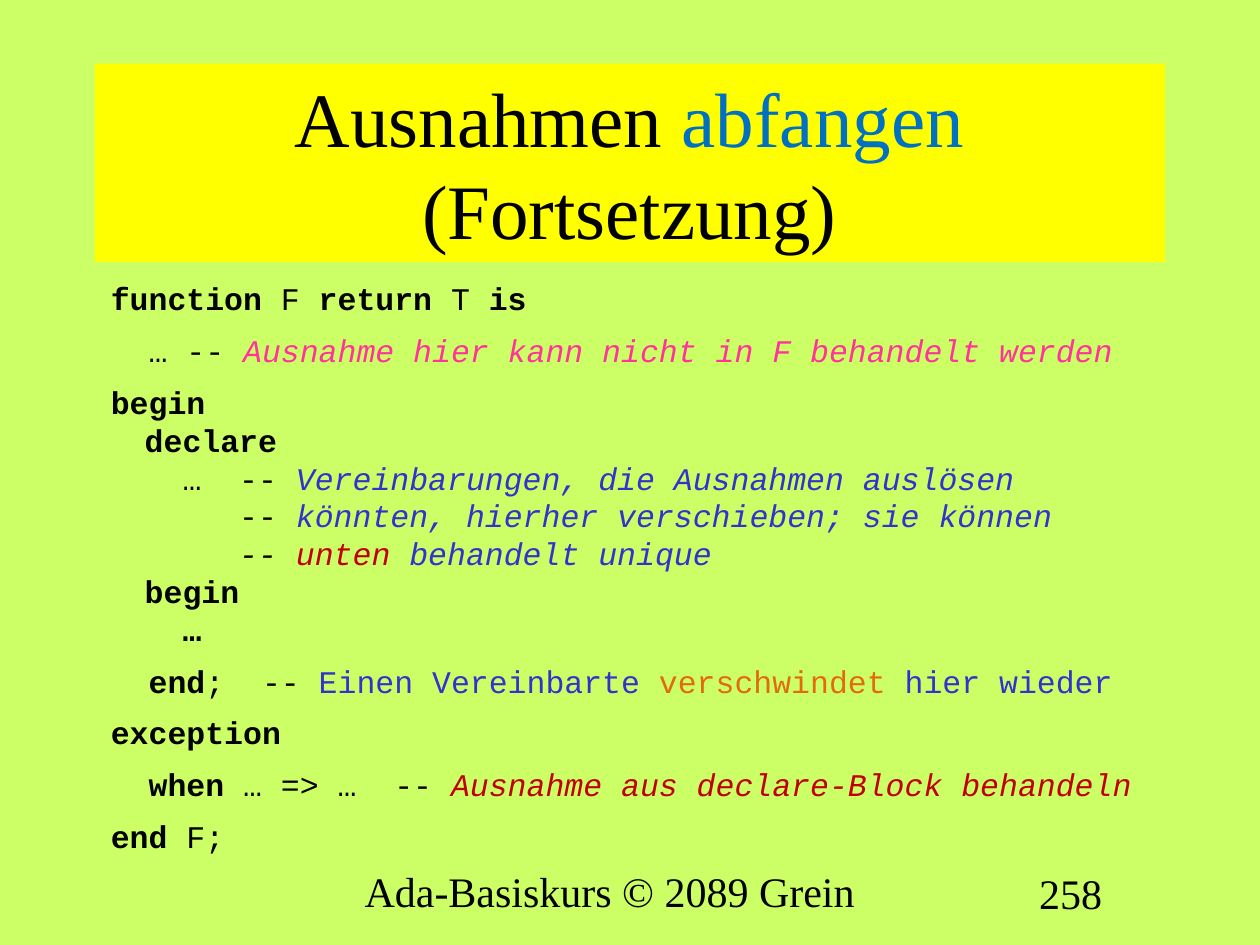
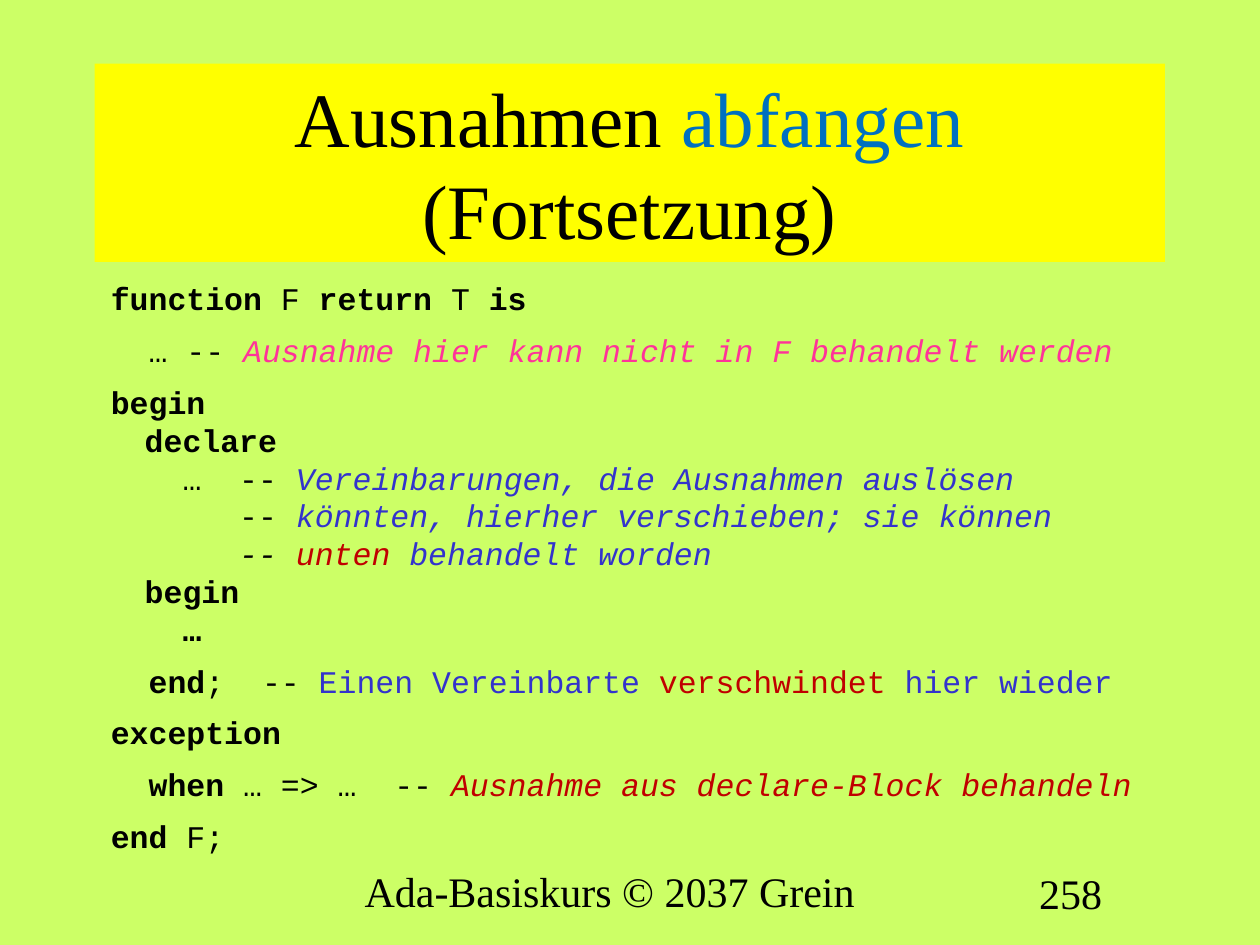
unique: unique -> worden
verschwindet colour: orange -> red
2089: 2089 -> 2037
